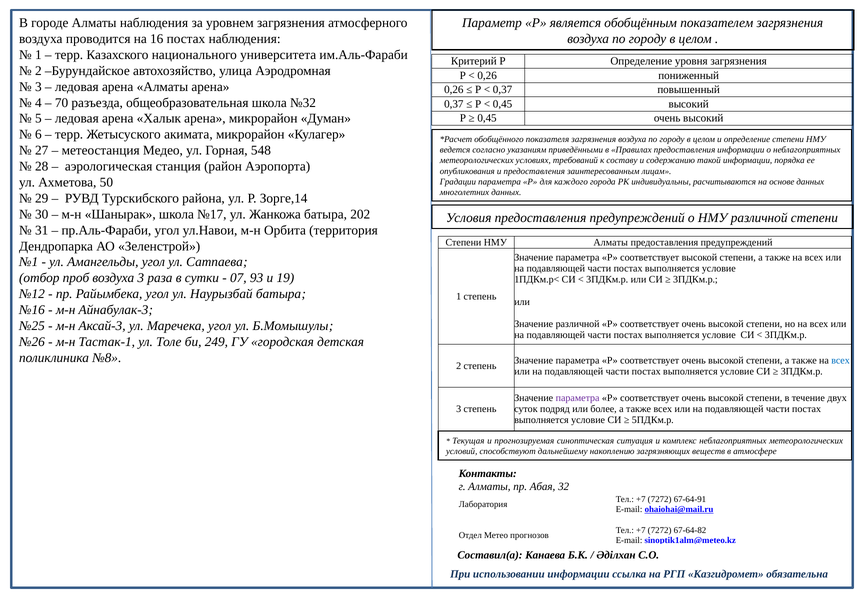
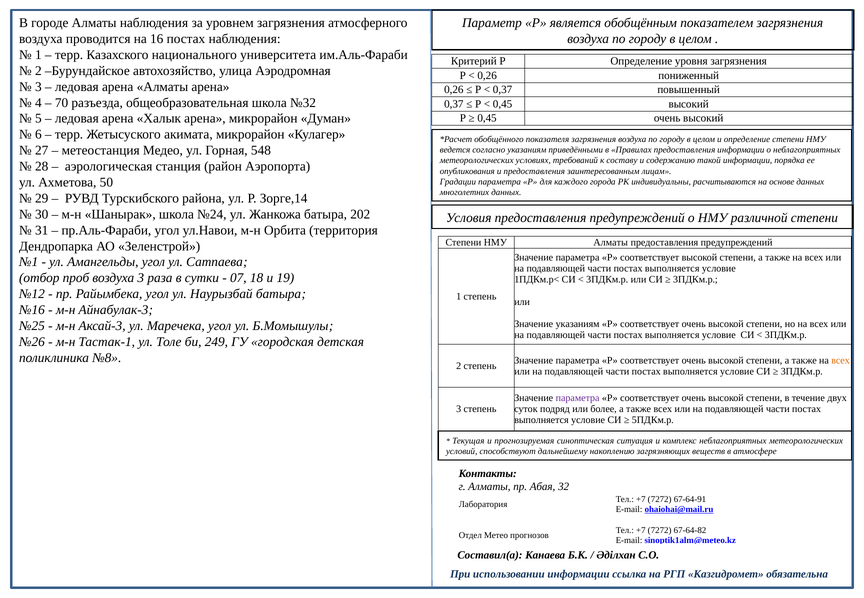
№17: №17 -> №24
93: 93 -> 18
Значение различной: различной -> указаниям
всех at (841, 360) colour: blue -> orange
